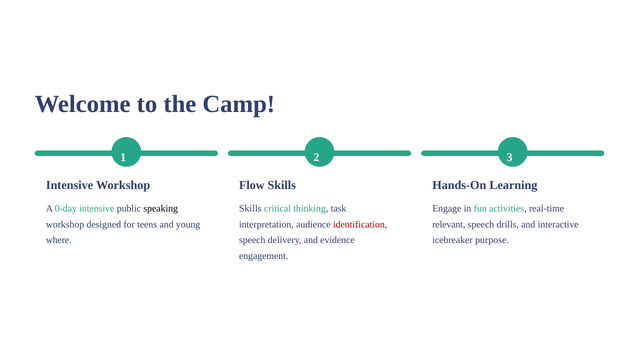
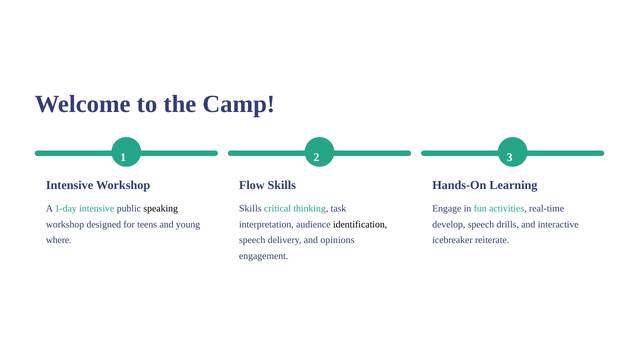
0-day: 0-day -> 1-day
identification colour: red -> black
relevant: relevant -> develop
evidence: evidence -> opinions
purpose: purpose -> reiterate
